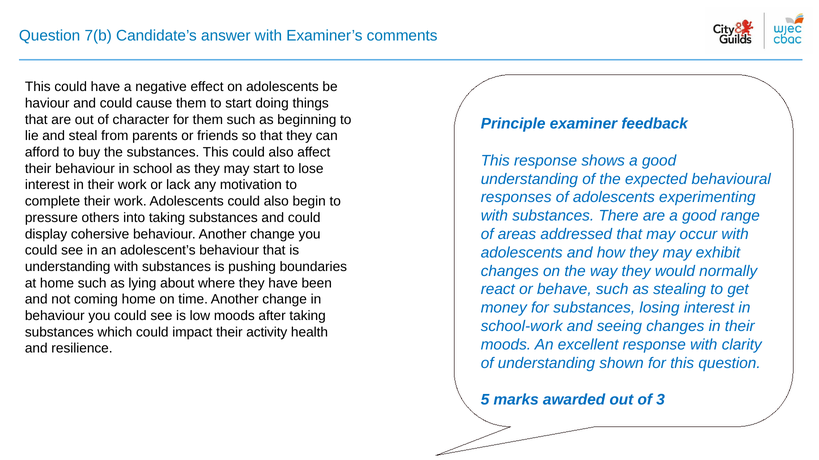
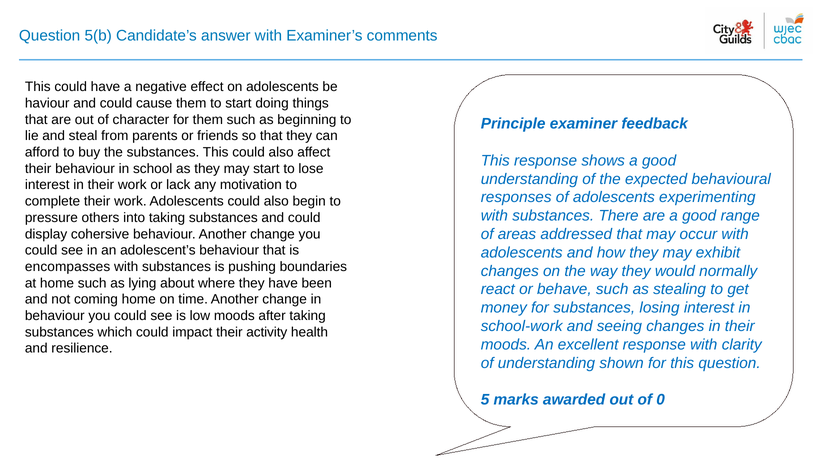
7(b: 7(b -> 5(b
understanding: understanding -> encompasses
3: 3 -> 0
